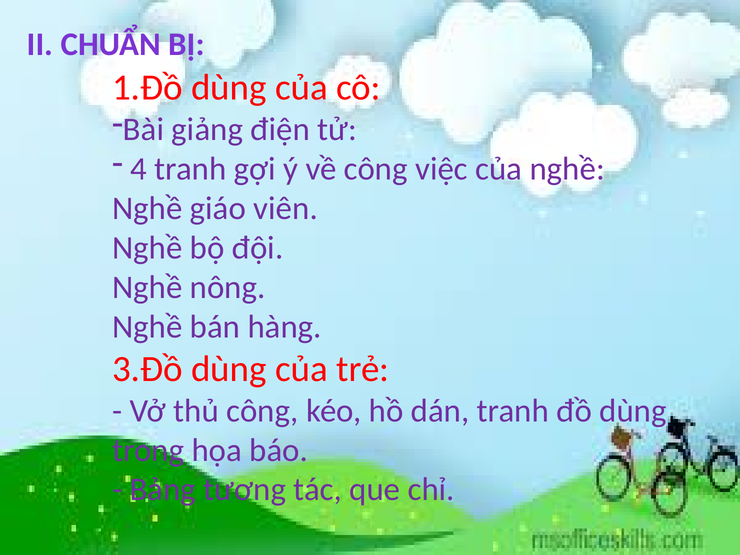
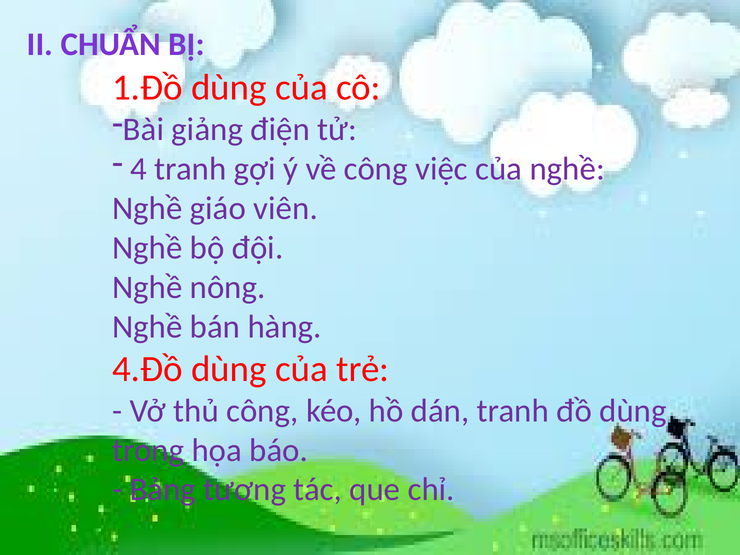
3.Đồ: 3.Đồ -> 4.Đồ
